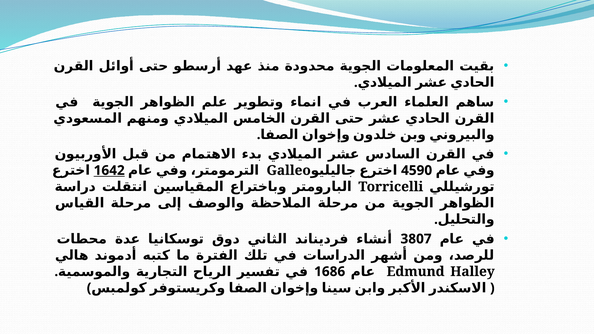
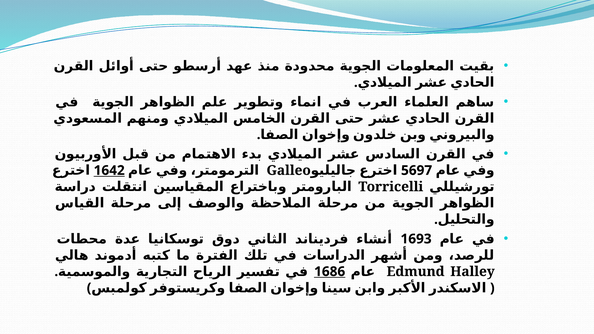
4590: 4590 -> 5697
3807: 3807 -> 1693
1686 underline: none -> present
